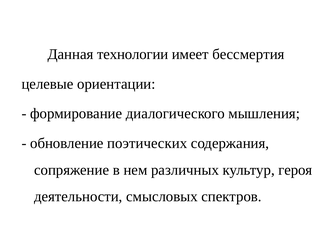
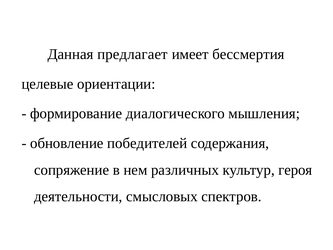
технологии: технологии -> предлагает
поэтических: поэтических -> победителей
